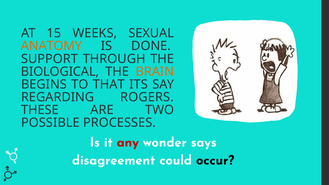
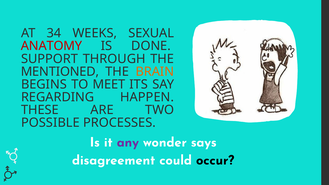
15: 15 -> 34
ANATOMY colour: orange -> red
BIOLOGICAL: BIOLOGICAL -> MENTIONED
THAT: THAT -> MEET
ROGERS: ROGERS -> HAPPEN
any colour: red -> purple
